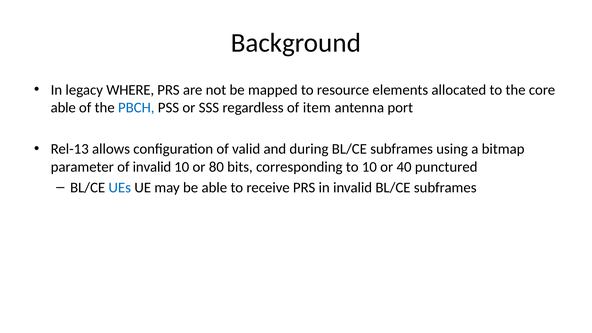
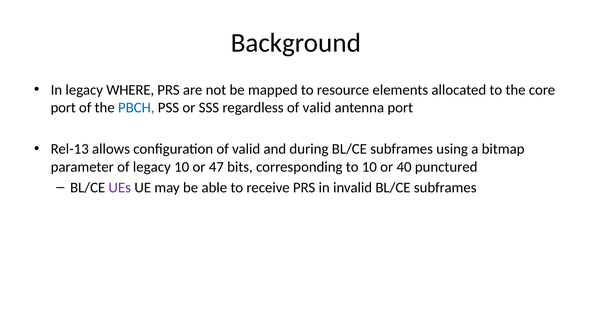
able at (63, 108): able -> port
regardless of item: item -> valid
of invalid: invalid -> legacy
80: 80 -> 47
UEs colour: blue -> purple
